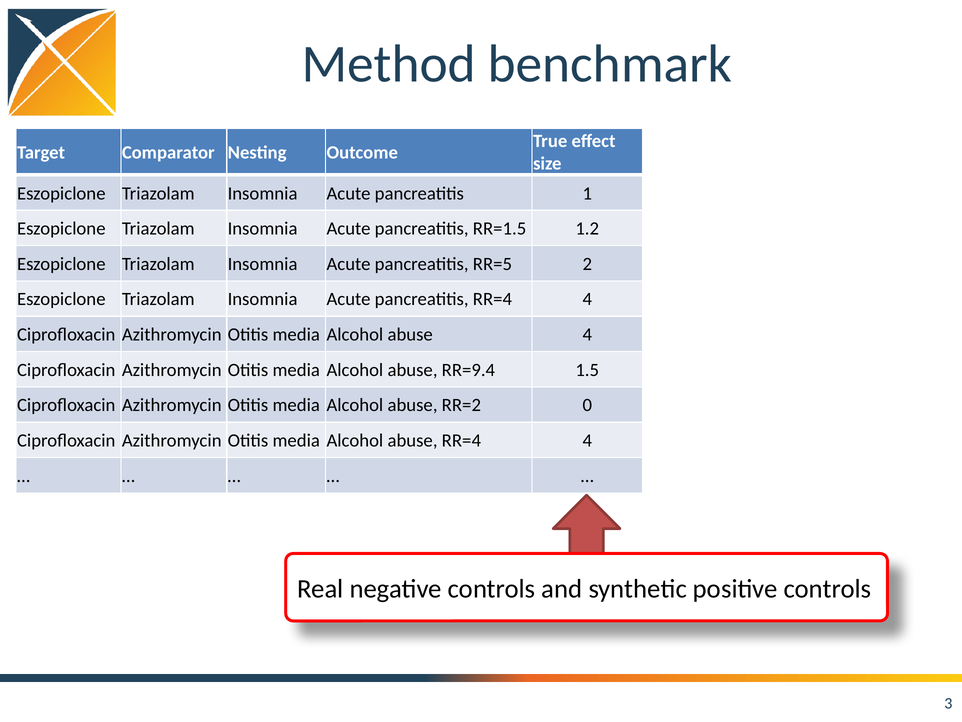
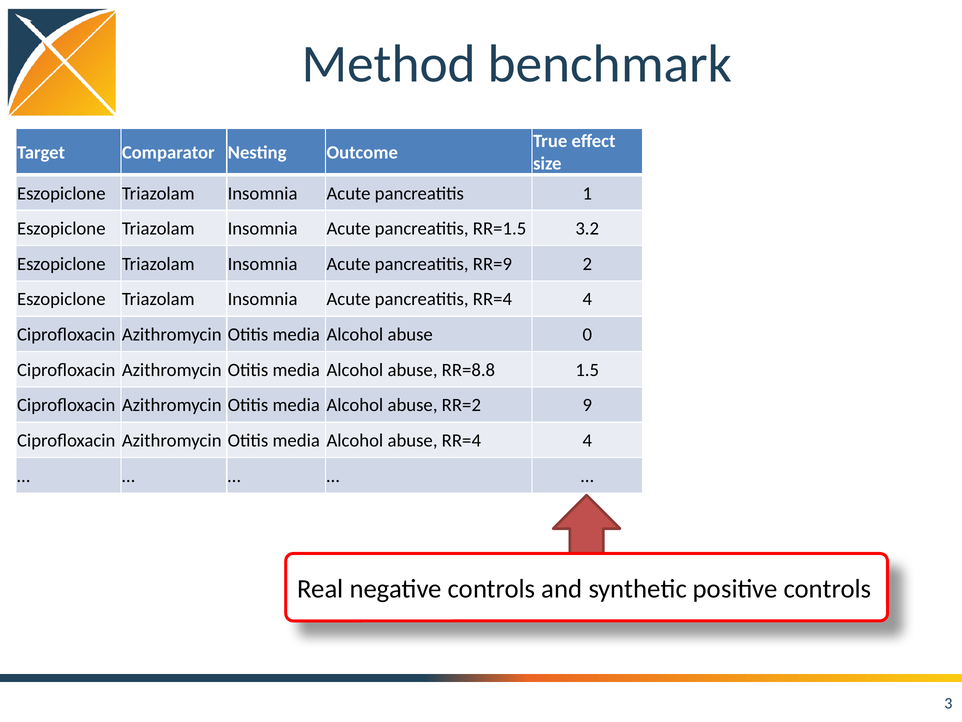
1.2: 1.2 -> 3.2
RR=5: RR=5 -> RR=9
abuse 4: 4 -> 0
RR=9.4: RR=9.4 -> RR=8.8
0: 0 -> 9
